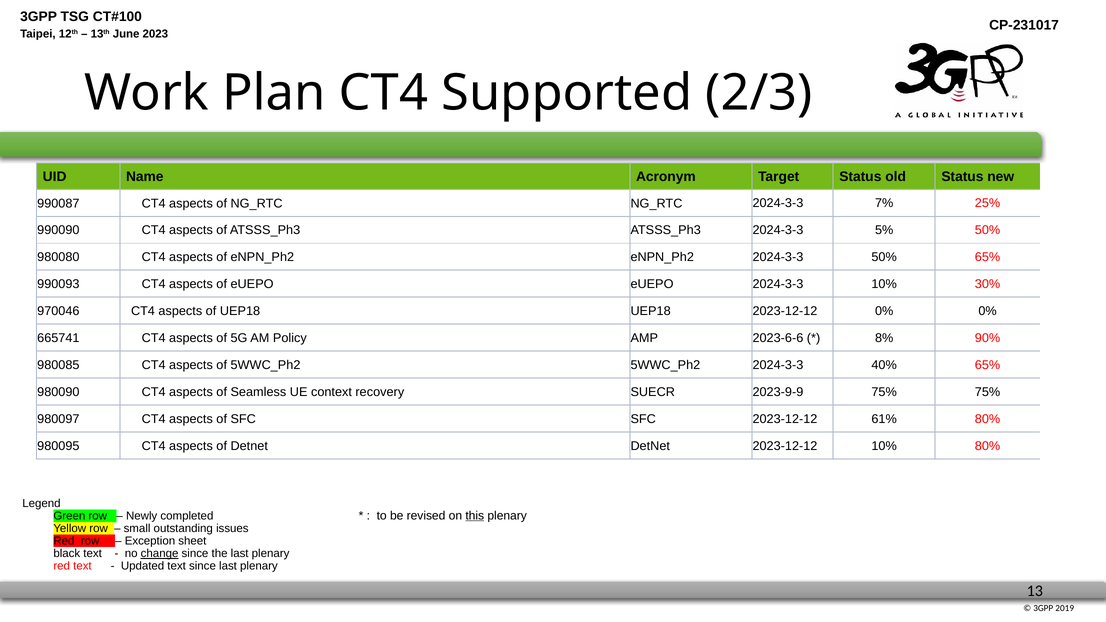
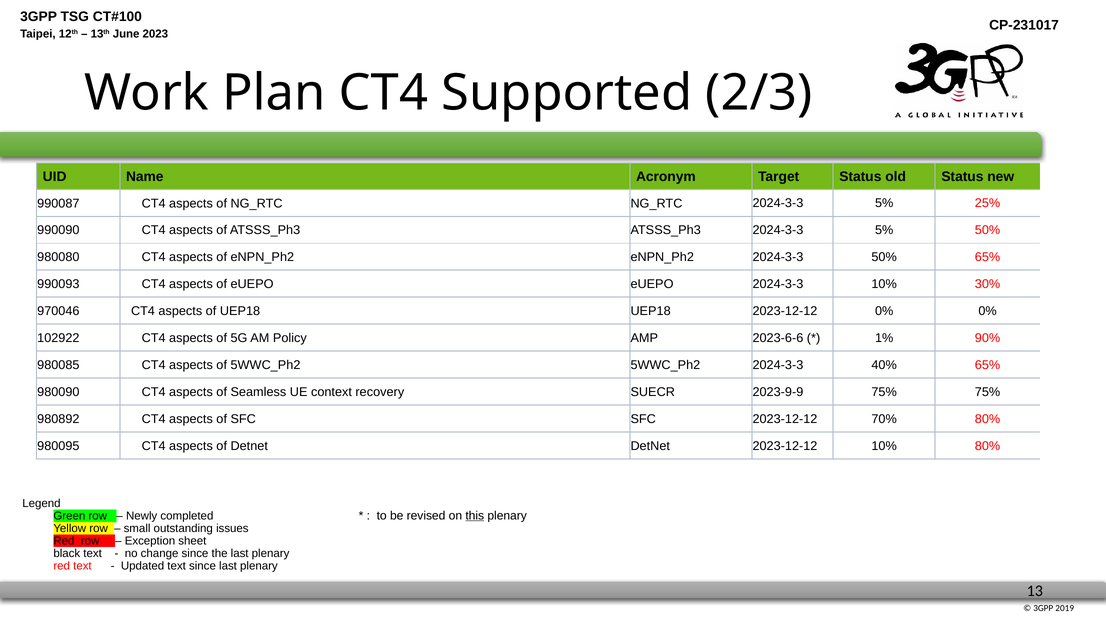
7% at (884, 203): 7% -> 5%
665741: 665741 -> 102922
8%: 8% -> 1%
980097: 980097 -> 980892
61%: 61% -> 70%
change underline: present -> none
